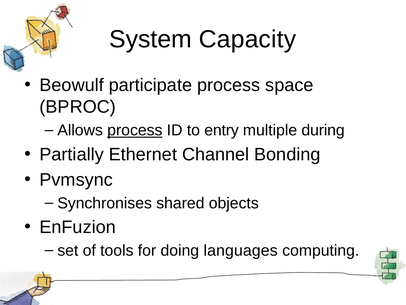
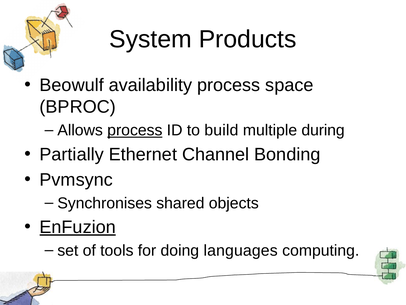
Capacity: Capacity -> Products
participate: participate -> availability
entry: entry -> build
EnFuzion underline: none -> present
